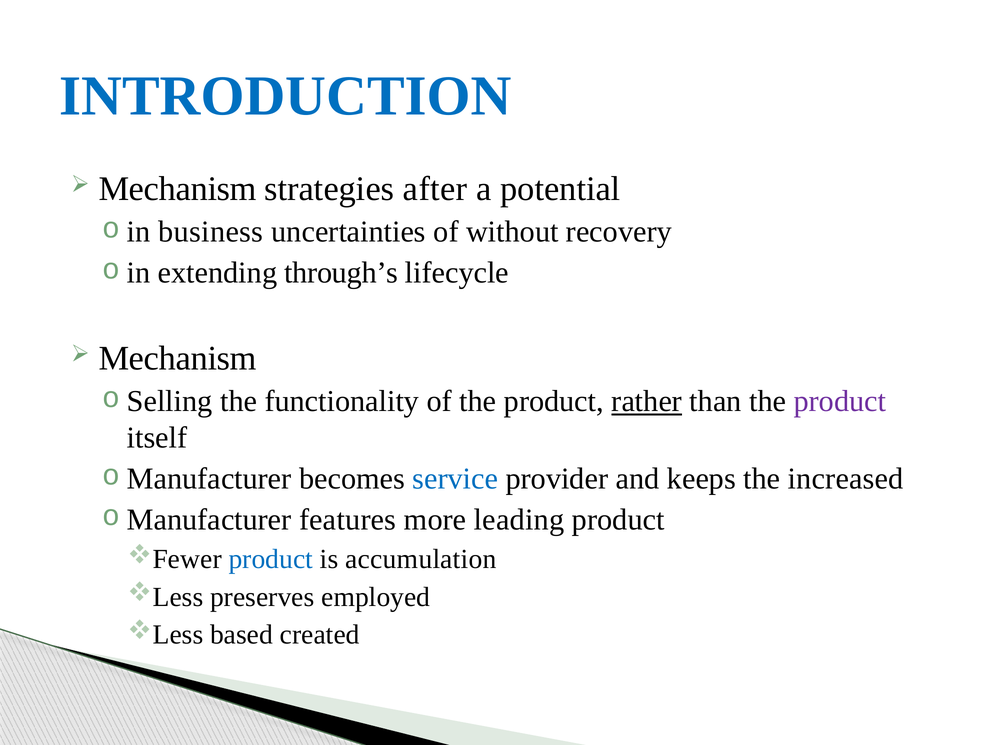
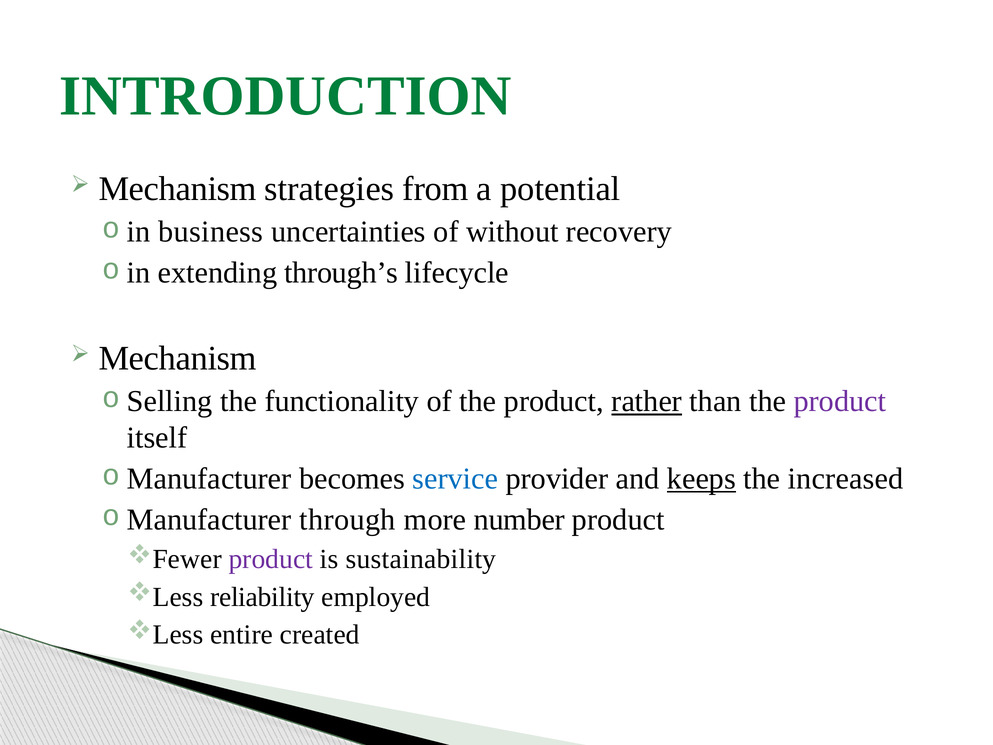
INTRODUCTION colour: blue -> green
after: after -> from
keeps underline: none -> present
features: features -> through
leading: leading -> number
product at (271, 559) colour: blue -> purple
accumulation: accumulation -> sustainability
preserves: preserves -> reliability
based: based -> entire
